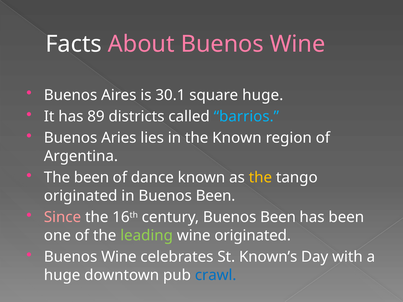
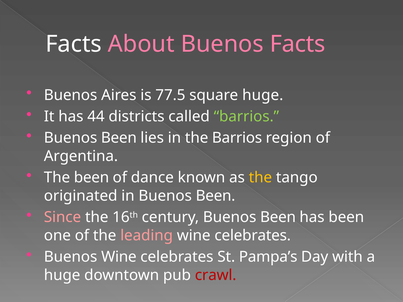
About Buenos Wine: Wine -> Facts
30.1: 30.1 -> 77.5
89: 89 -> 44
barrios at (246, 117) colour: light blue -> light green
Aries at (119, 138): Aries -> Been
the Known: Known -> Barrios
leading colour: light green -> pink
originated at (253, 236): originated -> celebrates
Known’s: Known’s -> Pampa’s
crawl colour: blue -> red
